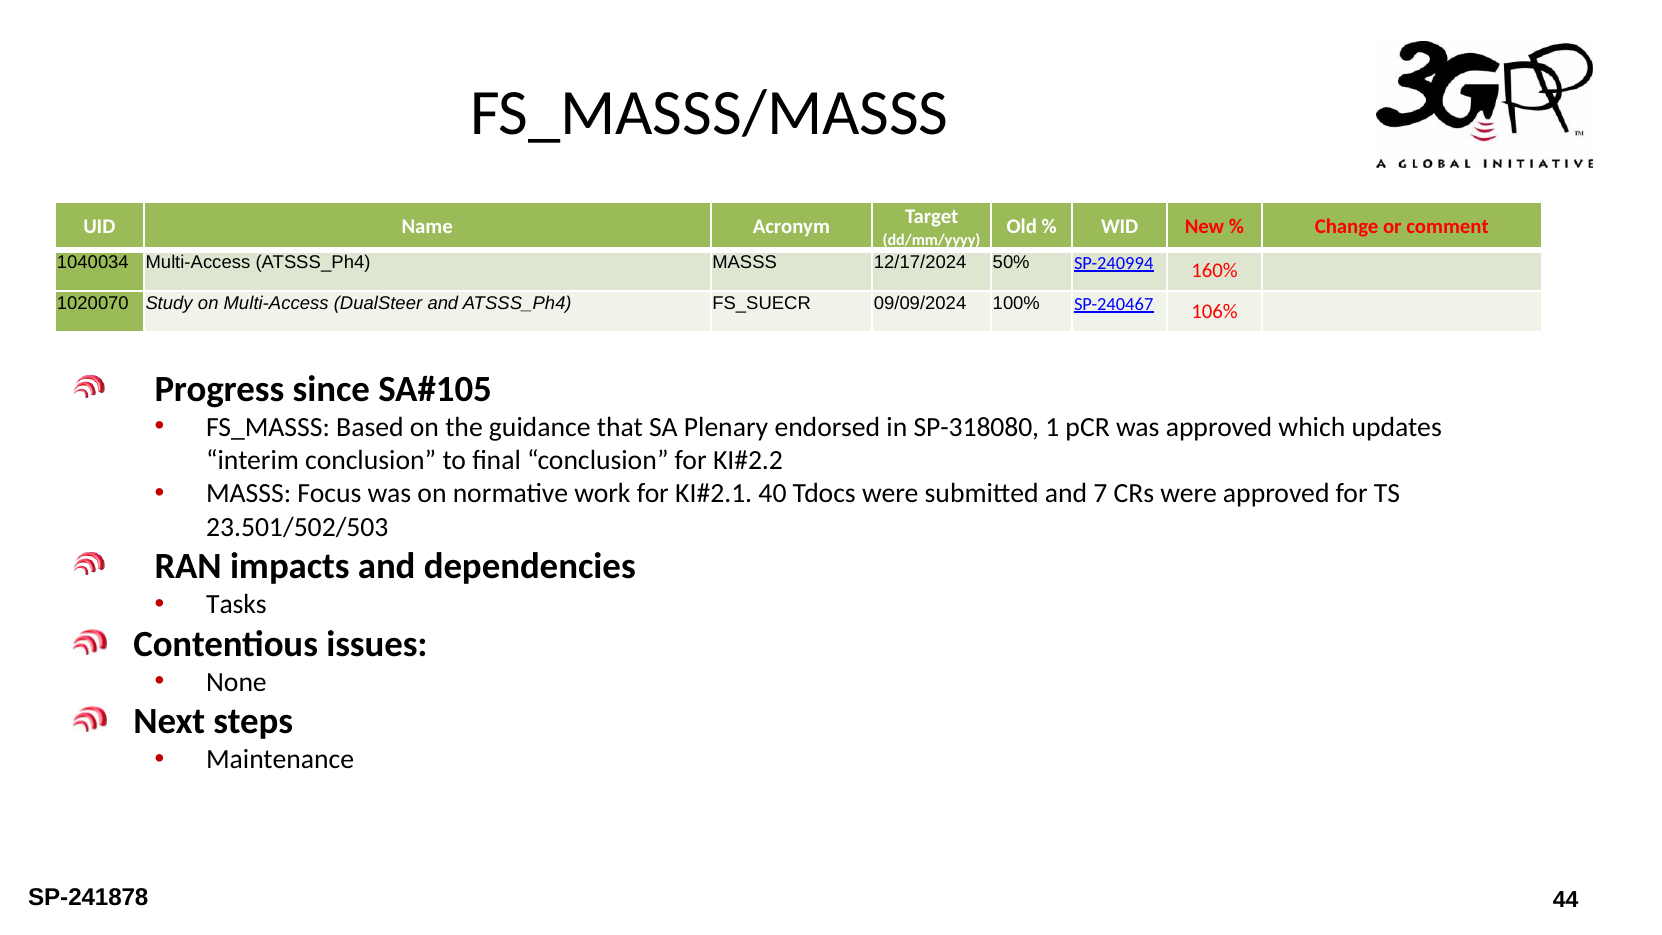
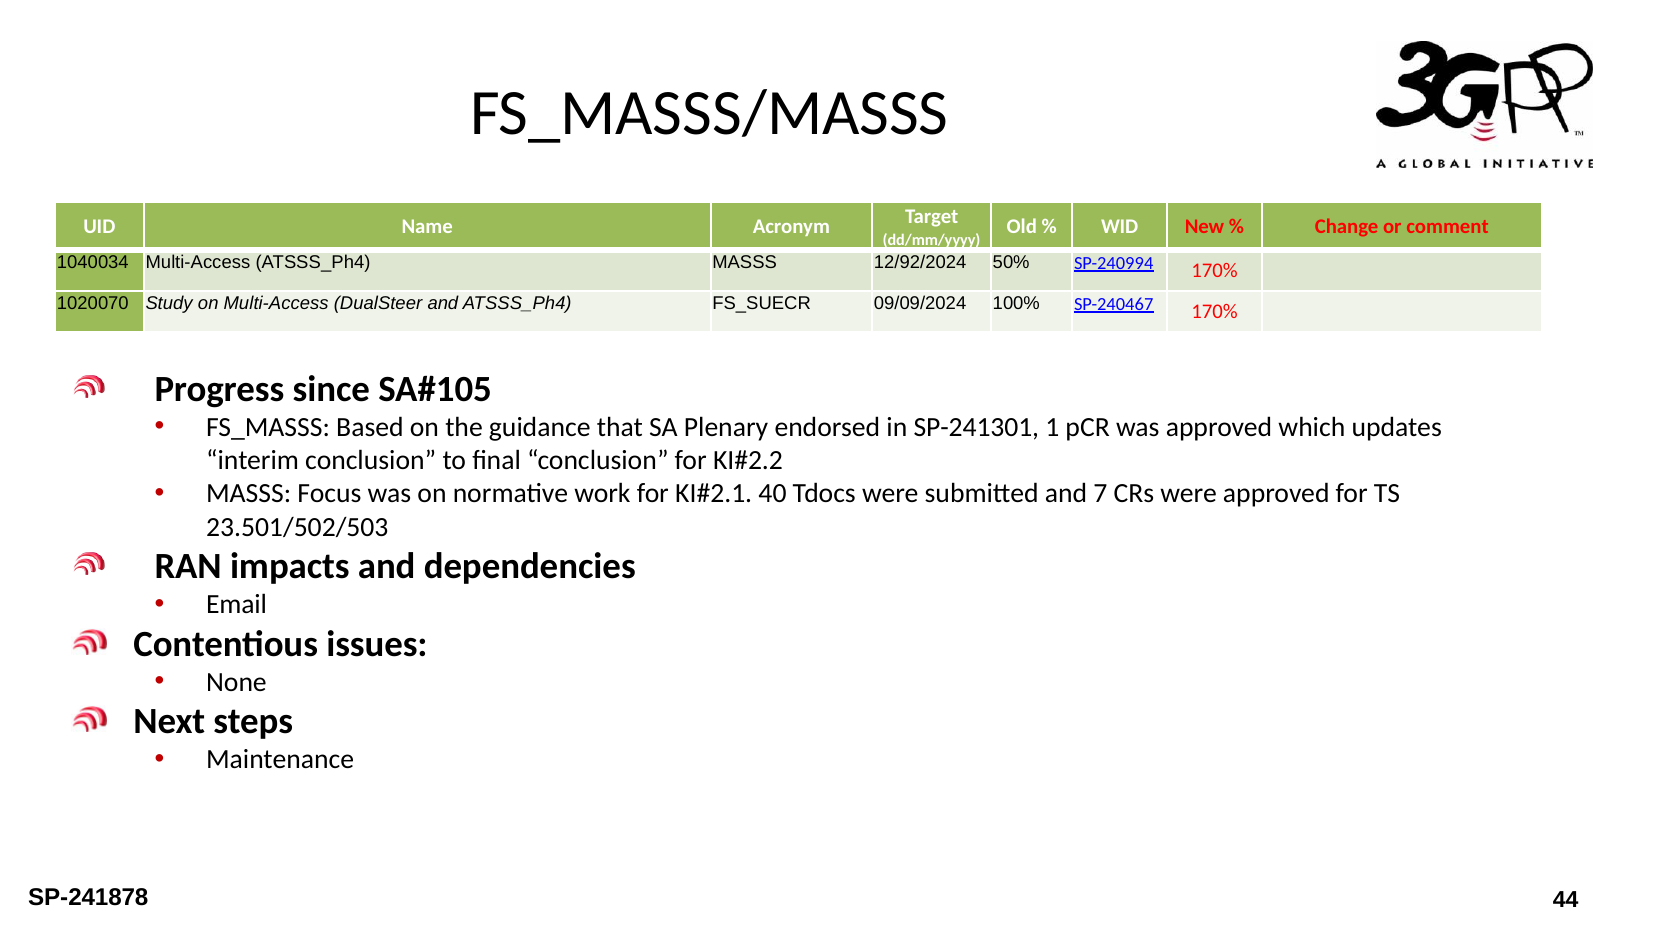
12/17/2024: 12/17/2024 -> 12/92/2024
SP-240994 160%: 160% -> 170%
SP-240467 106%: 106% -> 170%
SP-318080: SP-318080 -> SP-241301
Tasks: Tasks -> Email
